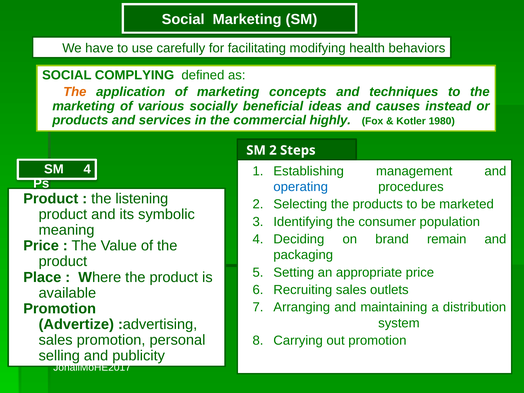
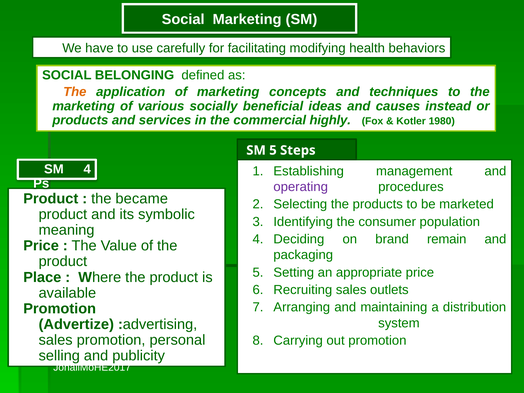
COMPLYING: COMPLYING -> BELONGING
SM 2: 2 -> 5
operating colour: blue -> purple
listening: listening -> became
